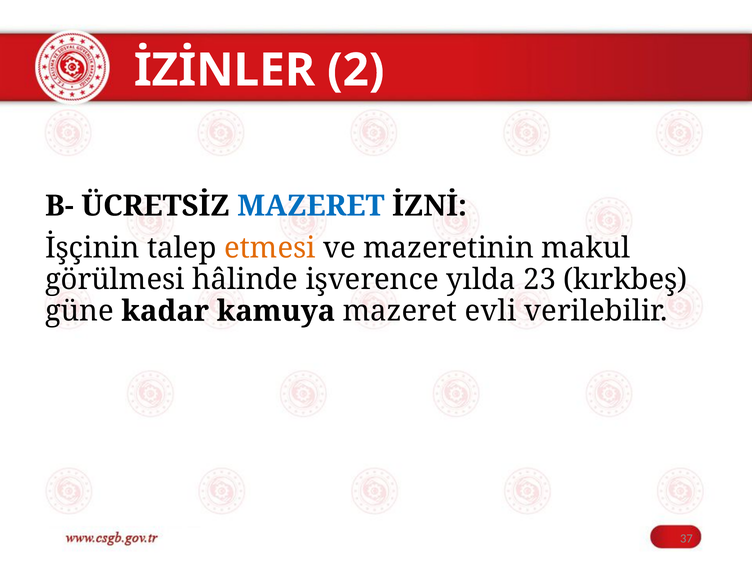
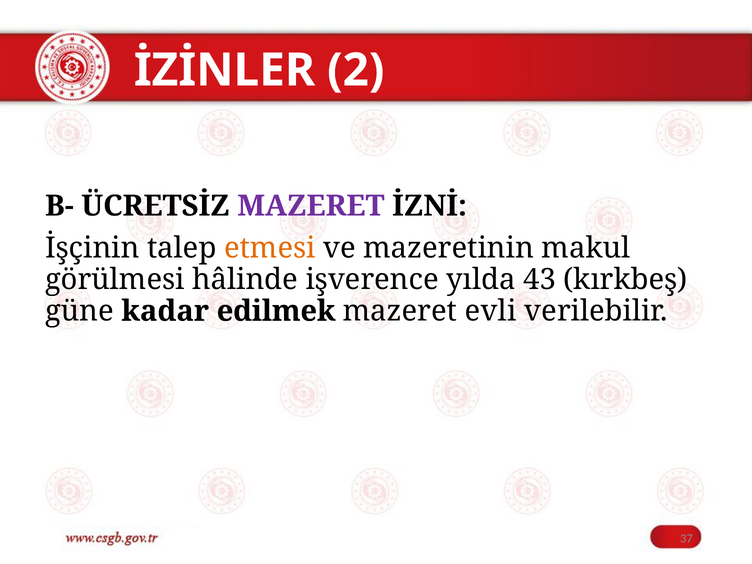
MAZERET at (311, 206) colour: blue -> purple
23: 23 -> 43
kamuya: kamuya -> edilmek
